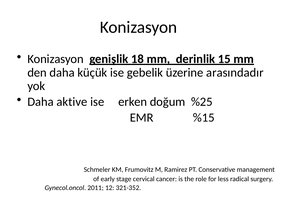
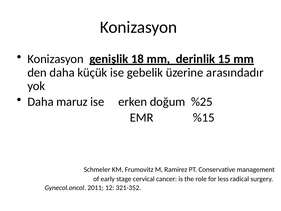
aktive: aktive -> maruz
